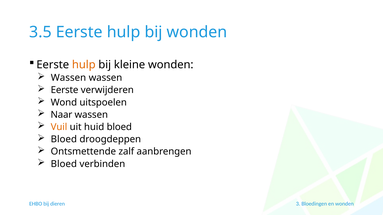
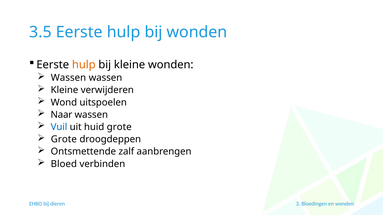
Eerste at (65, 90): Eerste -> Kleine
Vuil colour: orange -> blue
huid bloed: bloed -> grote
Bloed at (64, 140): Bloed -> Grote
